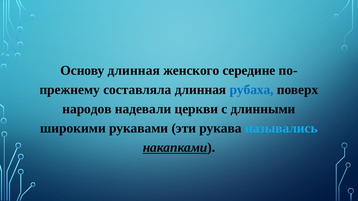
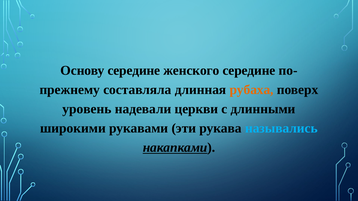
Основу длинная: длинная -> середине
рубаха colour: blue -> orange
народов: народов -> уровень
